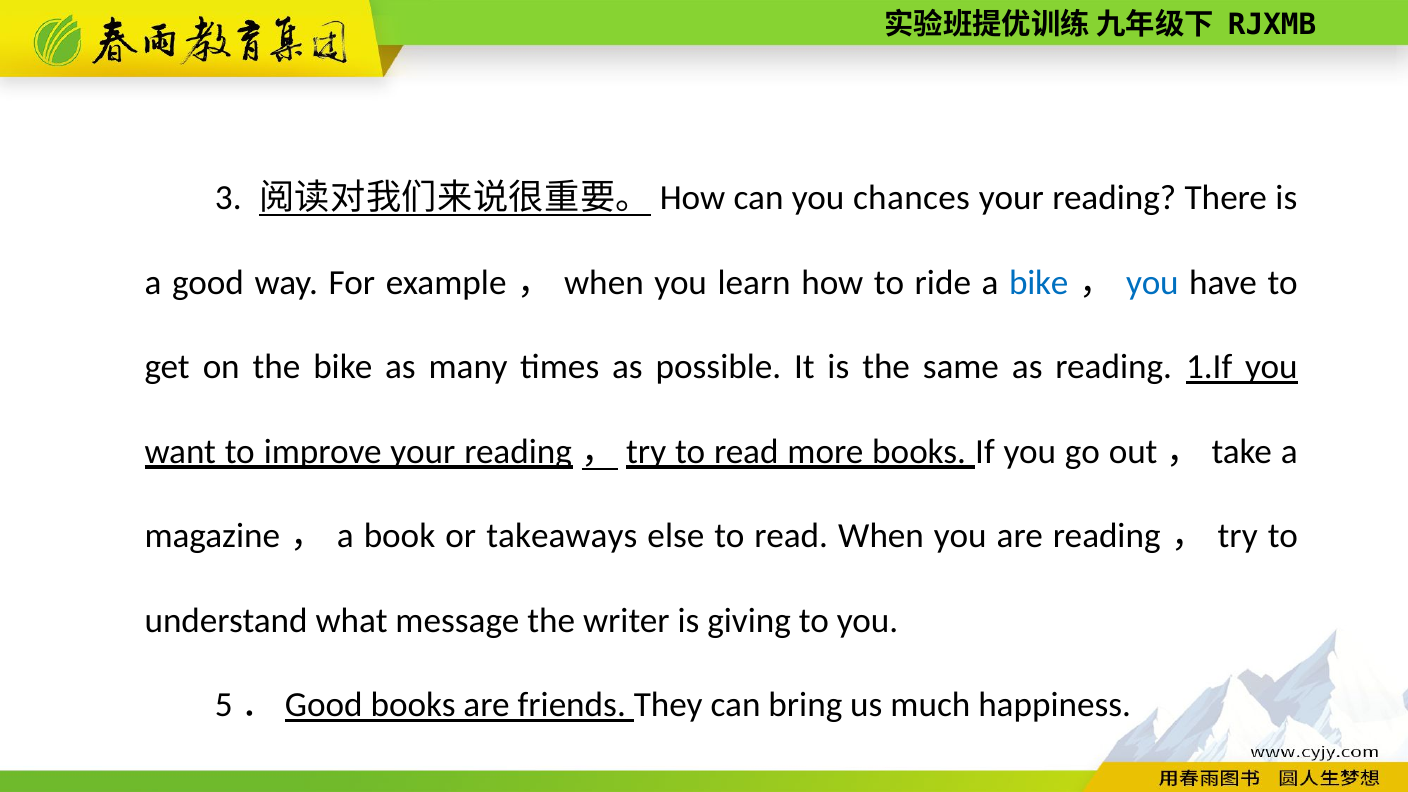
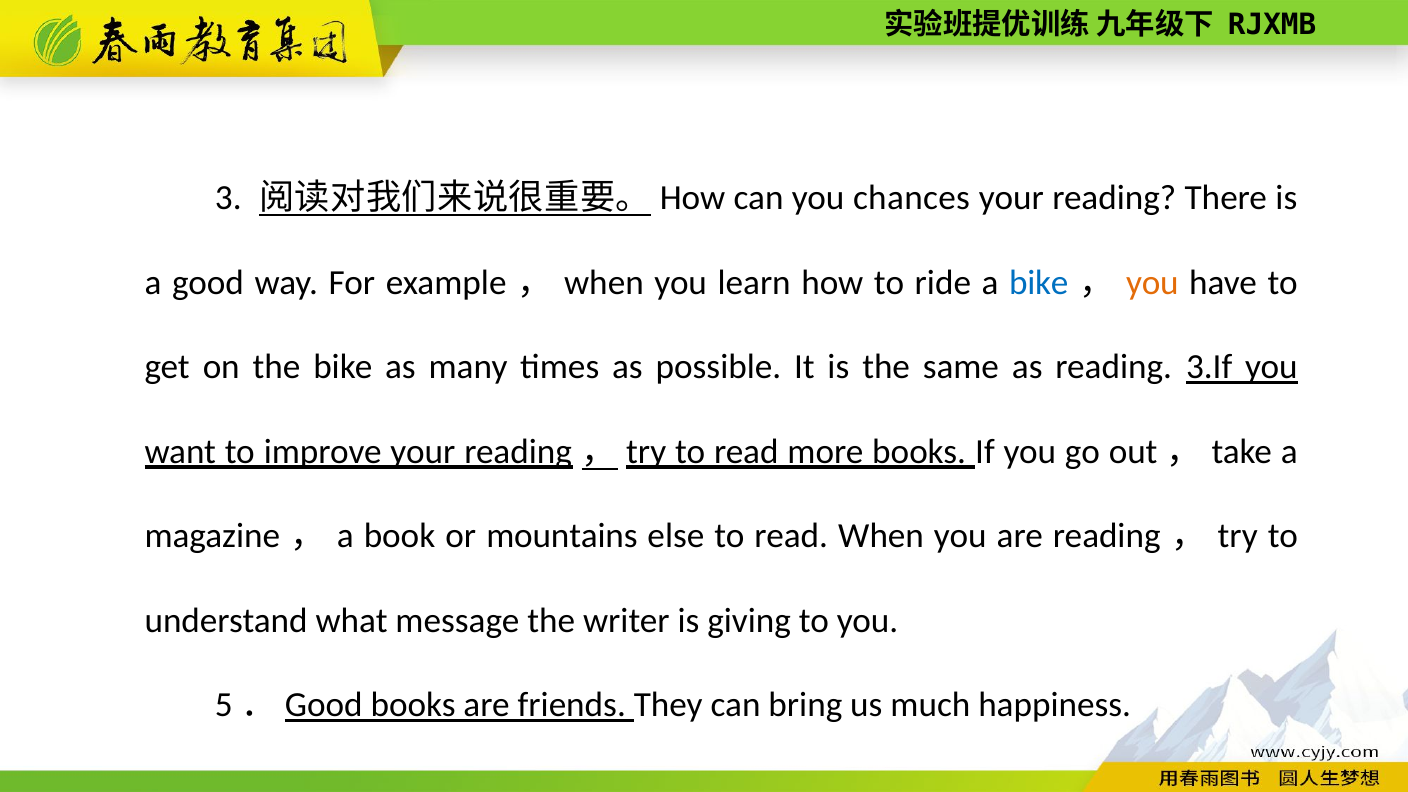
you at (1152, 283) colour: blue -> orange
1.If: 1.If -> 3.If
takeaways: takeaways -> mountains
